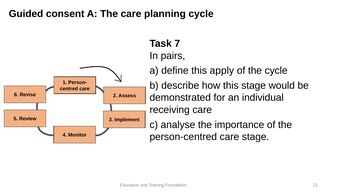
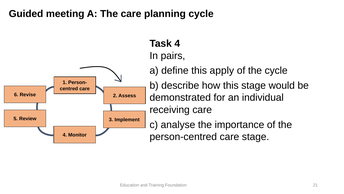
consent: consent -> meeting
Task 7: 7 -> 4
